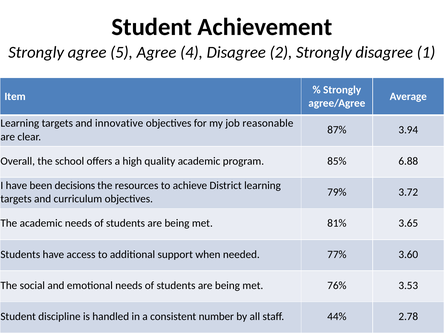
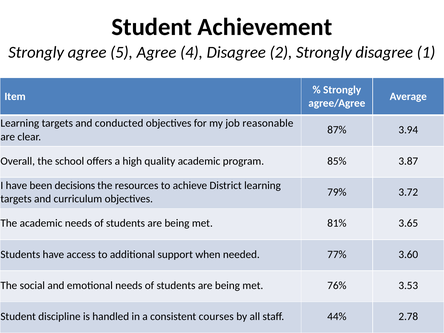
innovative: innovative -> conducted
6.88: 6.88 -> 3.87
number: number -> courses
